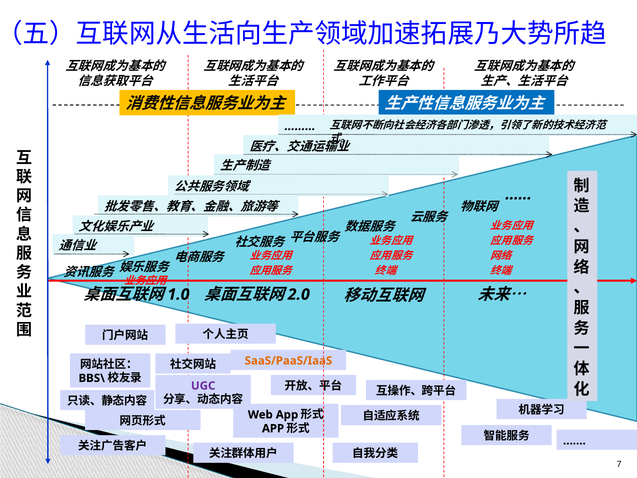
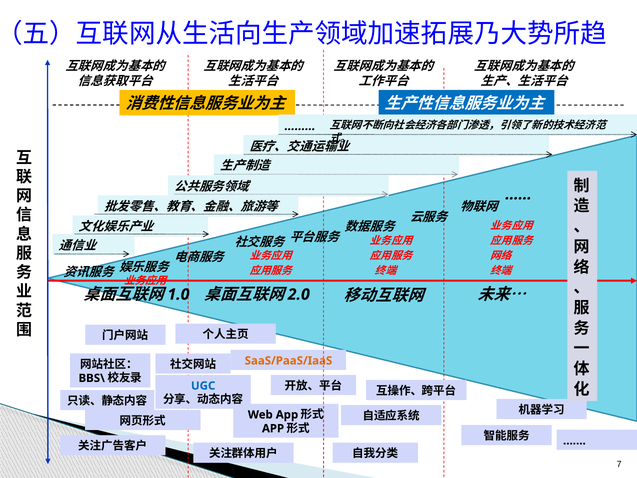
UGC colour: purple -> blue
